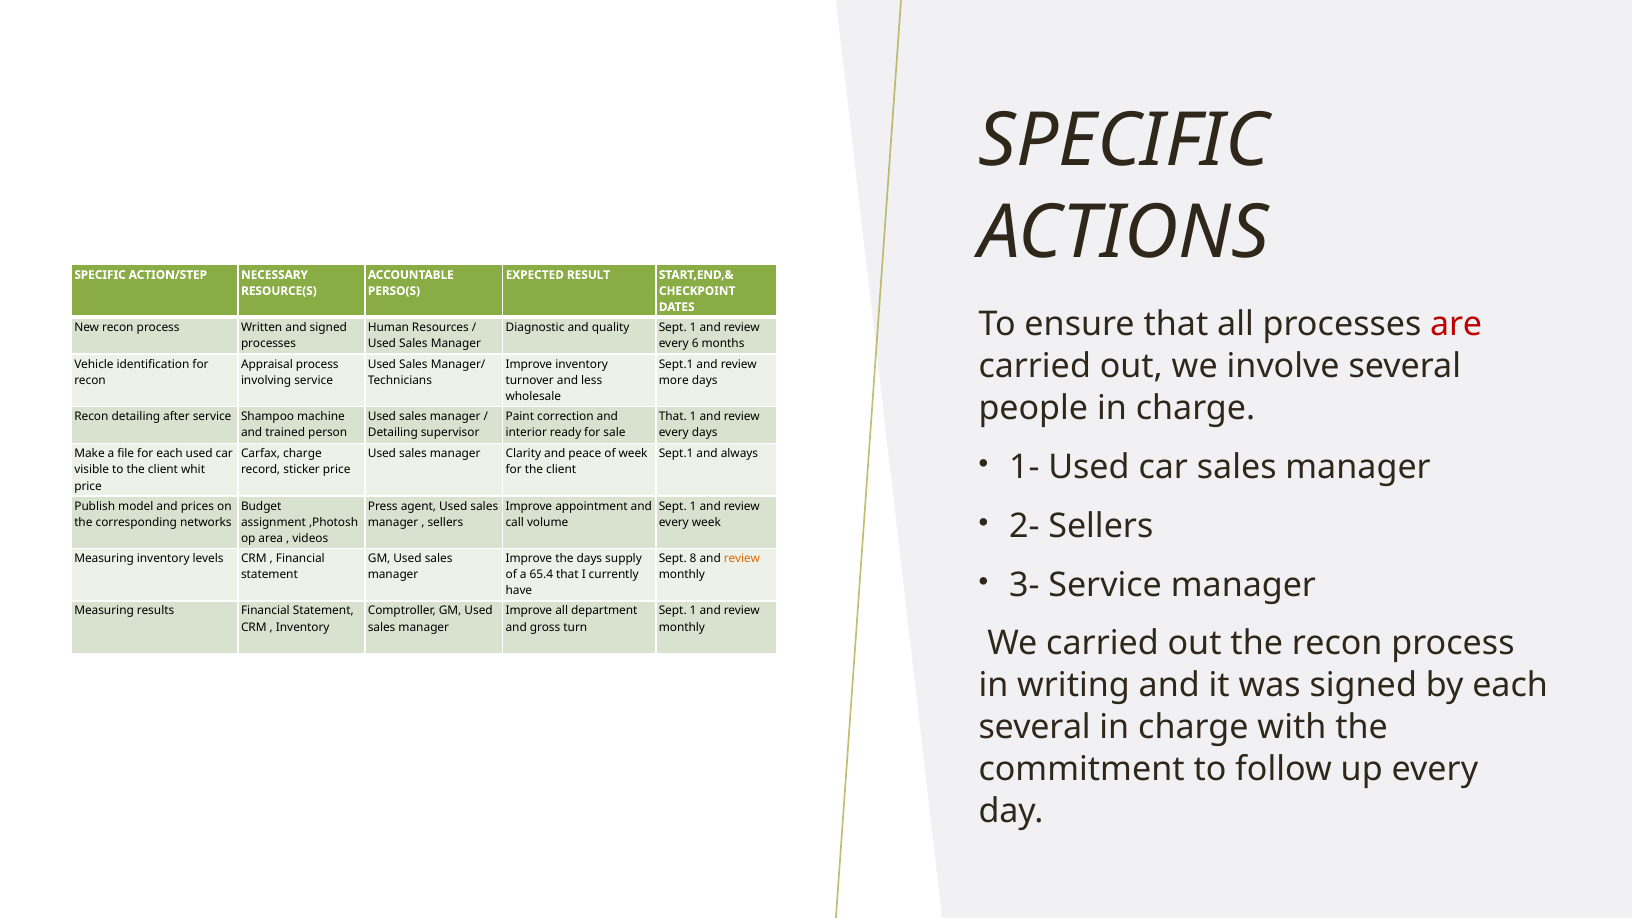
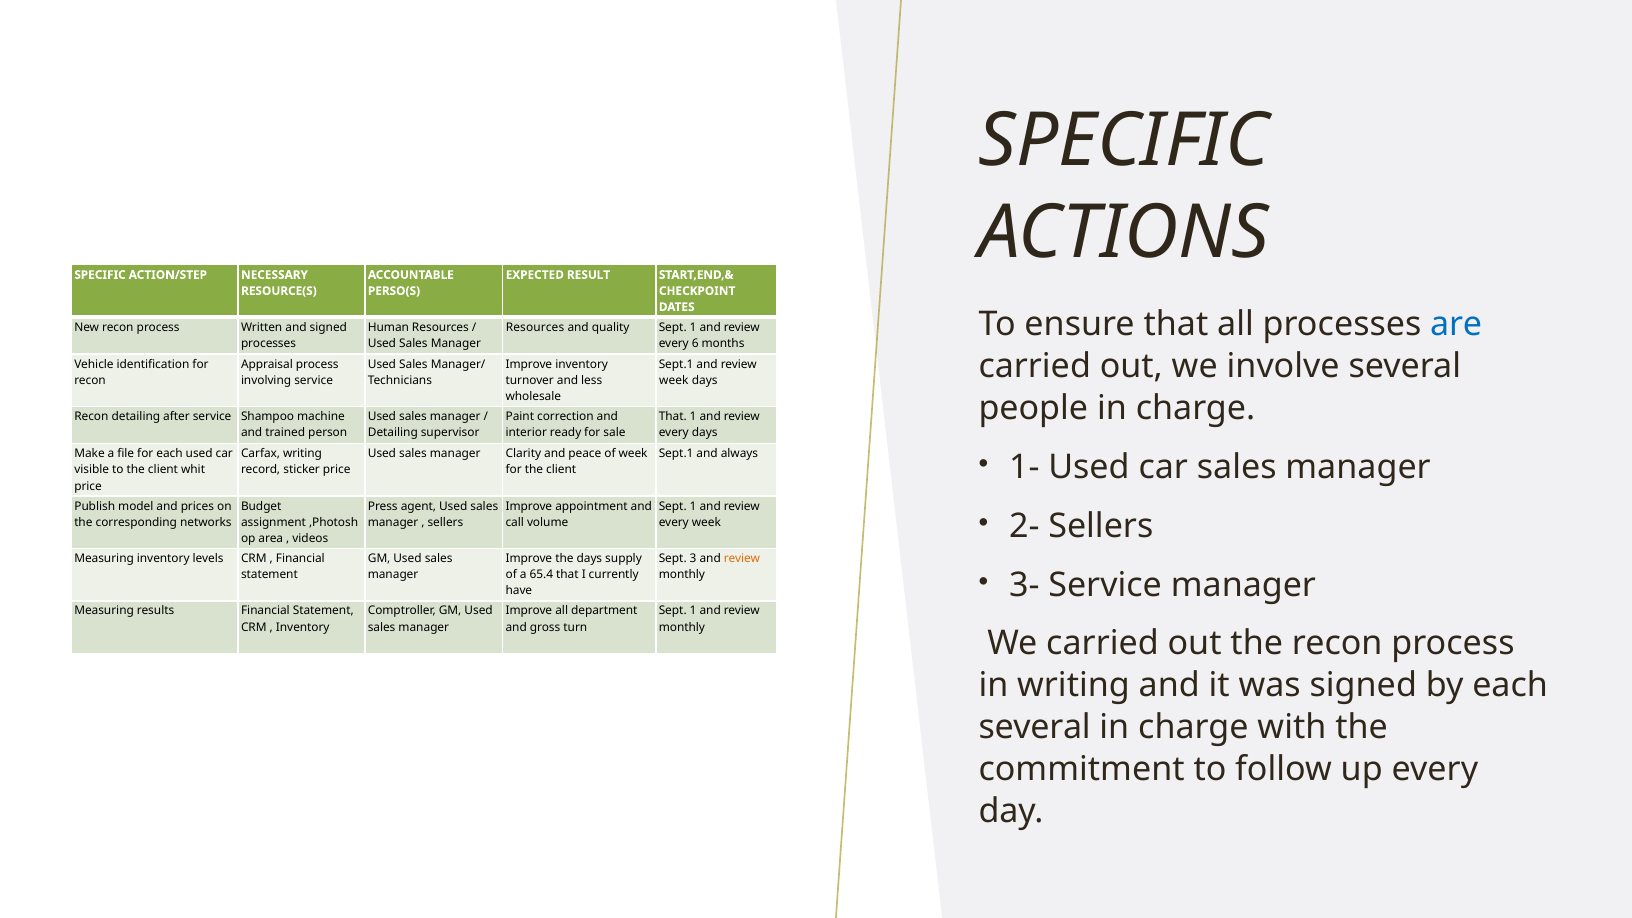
are colour: red -> blue
Diagnostic at (535, 327): Diagnostic -> Resources
more at (674, 380): more -> week
Carfax charge: charge -> writing
8: 8 -> 3
